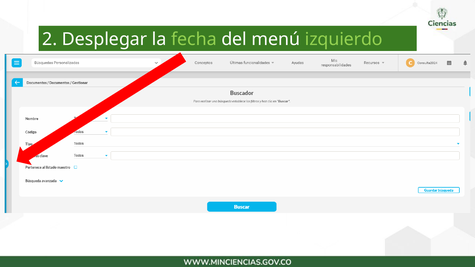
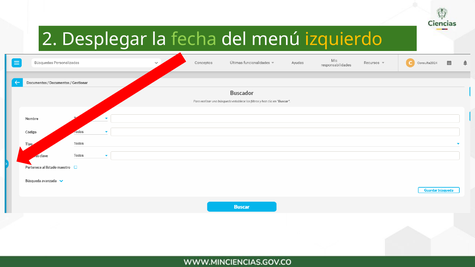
izquierdo colour: light green -> yellow
